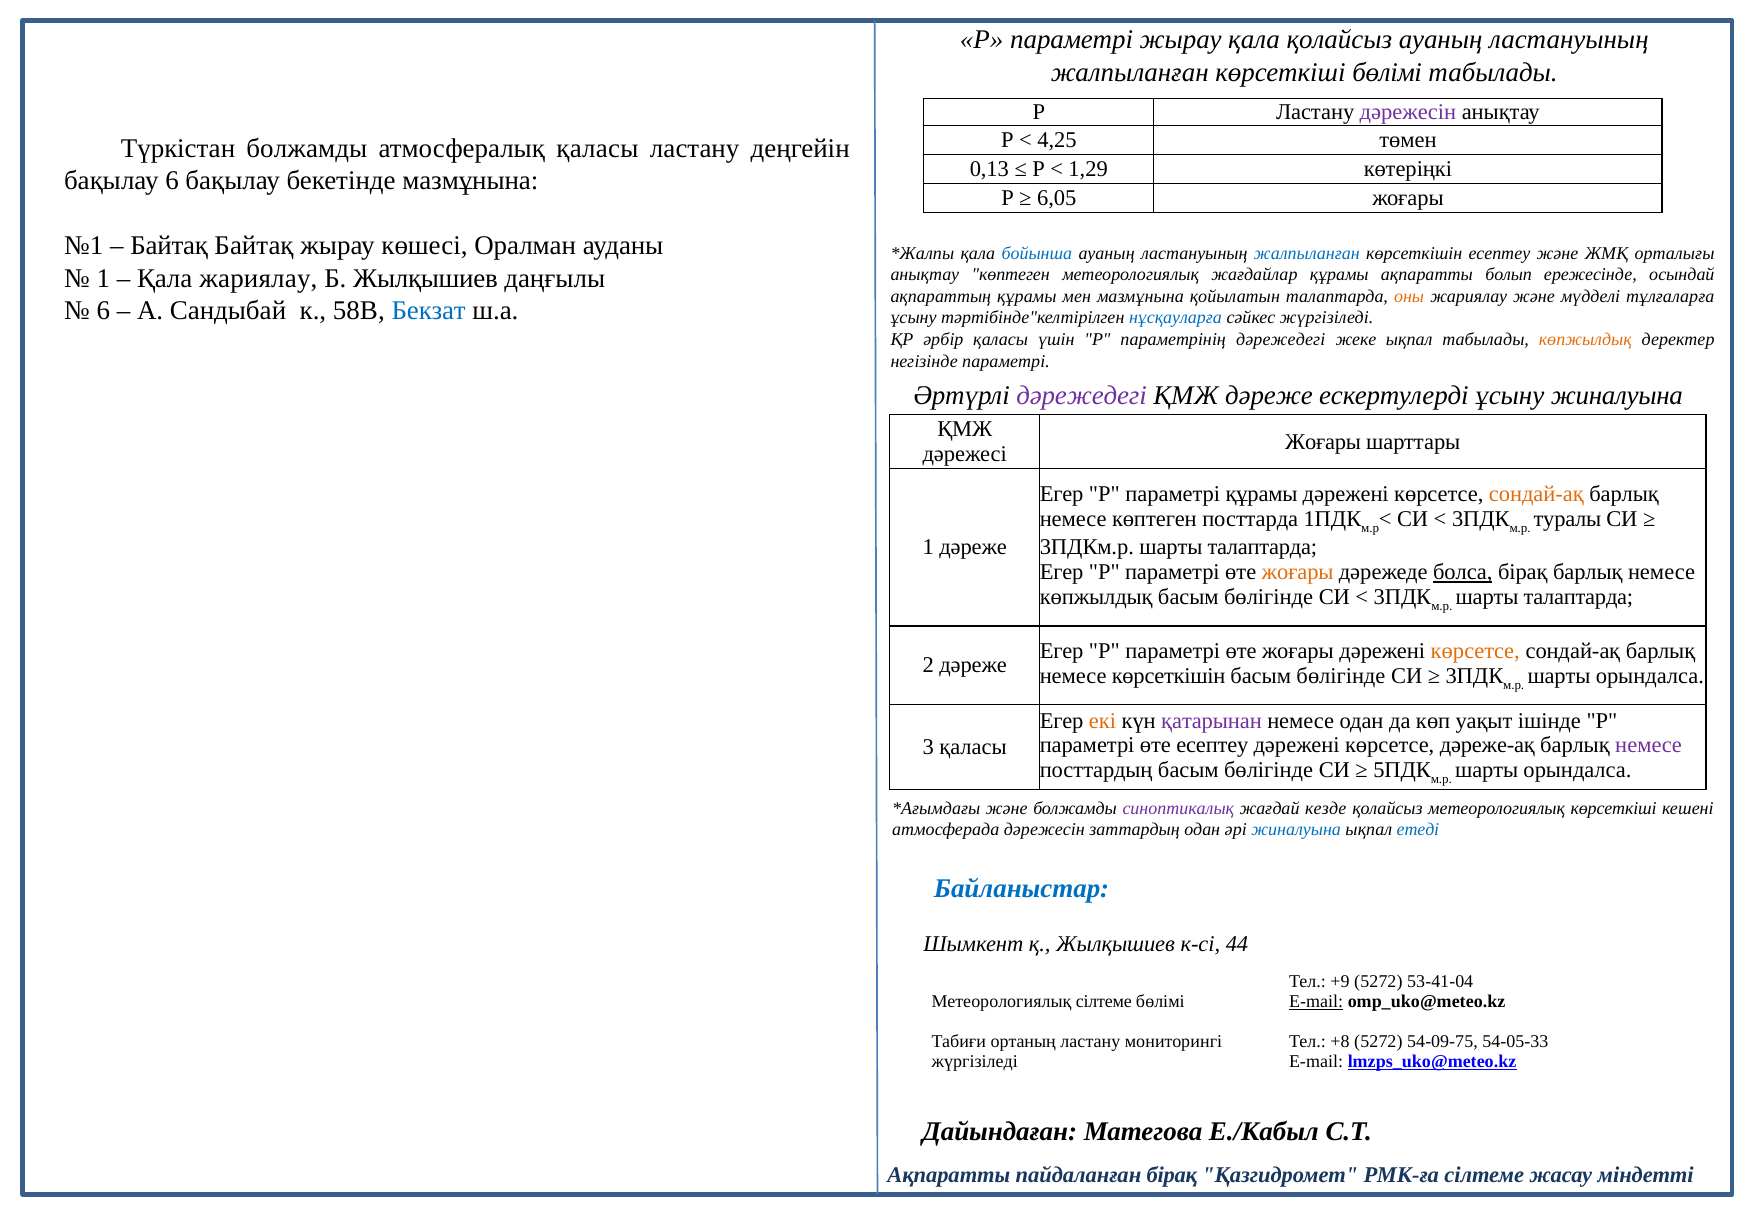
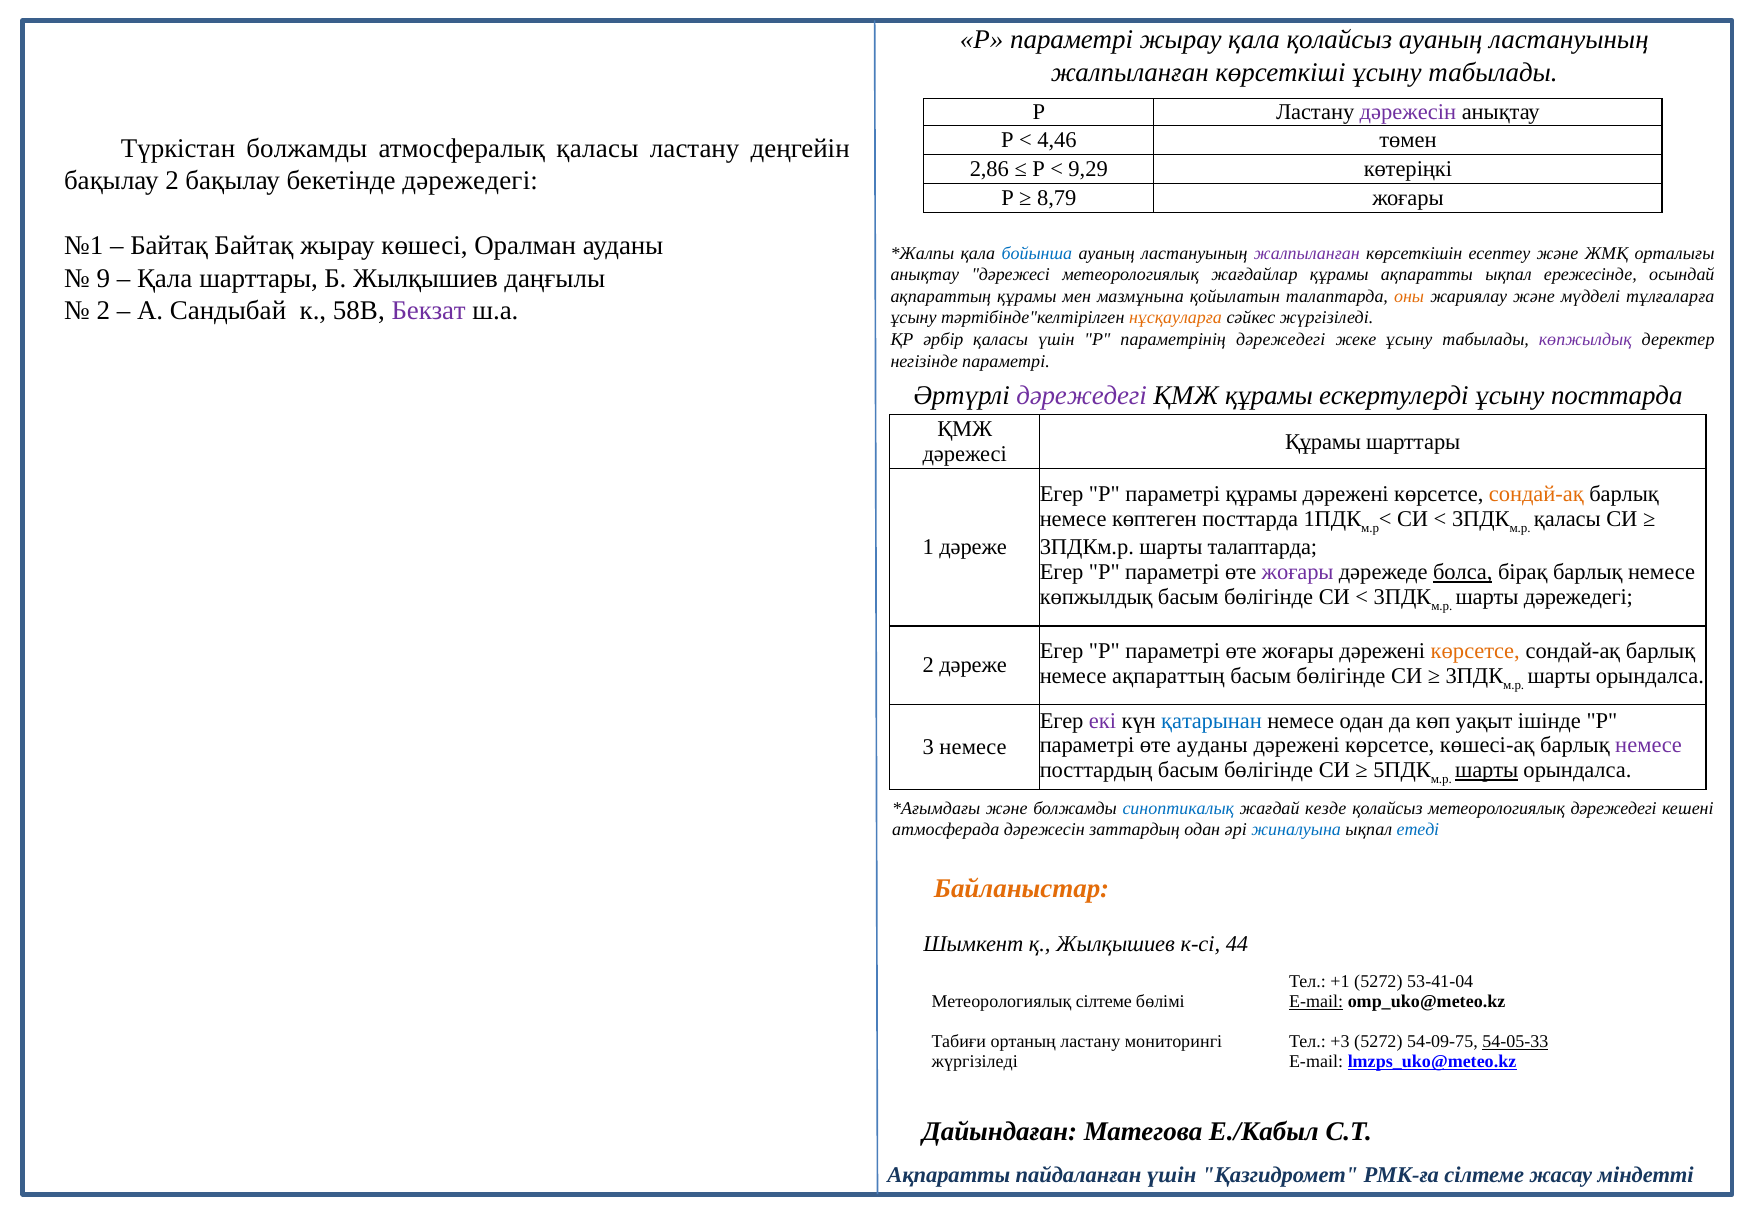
көрсеткіші бөлімі: бөлімі -> ұсыну
4,25: 4,25 -> 4,46
0,13: 0,13 -> 2,86
1,29: 1,29 -> 9,29
бақылау 6: 6 -> 2
бекетінде мазмұнына: мазмұнына -> дәрежедегі
6,05: 6,05 -> 8,79
жалпыланған at (1307, 253) colour: blue -> purple
1 at (103, 278): 1 -> 9
Қала жариялау: жариялау -> шарттары
анықтау көптеген: көптеген -> дәрежесі
ақпаратты болып: болып -> ықпал
6 at (103, 311): 6 -> 2
Бекзат colour: blue -> purple
нұсқауларға colour: blue -> orange
жеке ықпал: ықпал -> ұсыну
көпжылдық at (1585, 340) colour: orange -> purple
ҚМЖ дәреже: дәреже -> құрамы
ұсыну жиналуына: жиналуына -> посттарда
Жоғары at (1323, 442): Жоғары -> Құрамы
туралы at (1567, 519): туралы -> қаласы
жоғары at (1298, 572) colour: orange -> purple
талаптарда at (1578, 597): талаптарда -> дәрежедегі
немесе көрсеткішін: көрсеткішін -> ақпараттың
екі colour: orange -> purple
қатарынан colour: purple -> blue
өте есептеу: есептеу -> ауданы
дәреже-ақ: дәреже-ақ -> көшесі-ақ
3 қаласы: қаласы -> немесе
шарты at (1487, 770) underline: none -> present
синоптикалық colour: purple -> blue
метеорологиялық көрсеткіші: көрсеткіші -> дәрежедегі
Байланыстар colour: blue -> orange
+9: +9 -> +1
+8: +8 -> +3
54-05-33 underline: none -> present
пайдаланған бірақ: бірақ -> үшін
